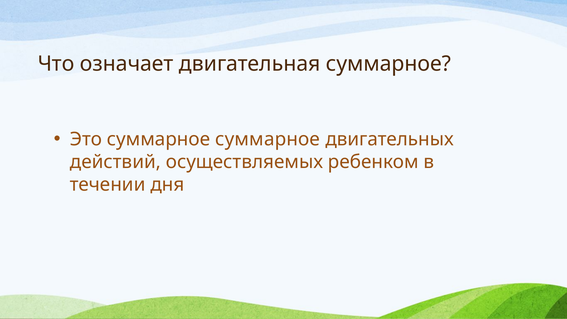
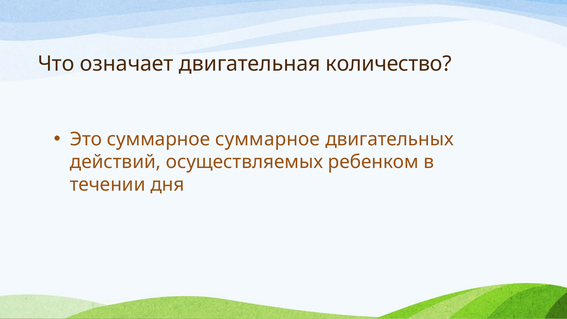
двигательная суммарное: суммарное -> количество
